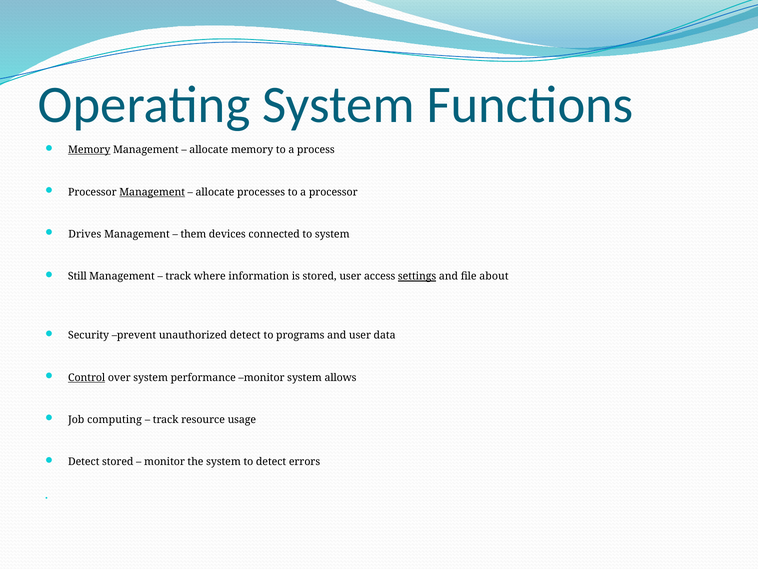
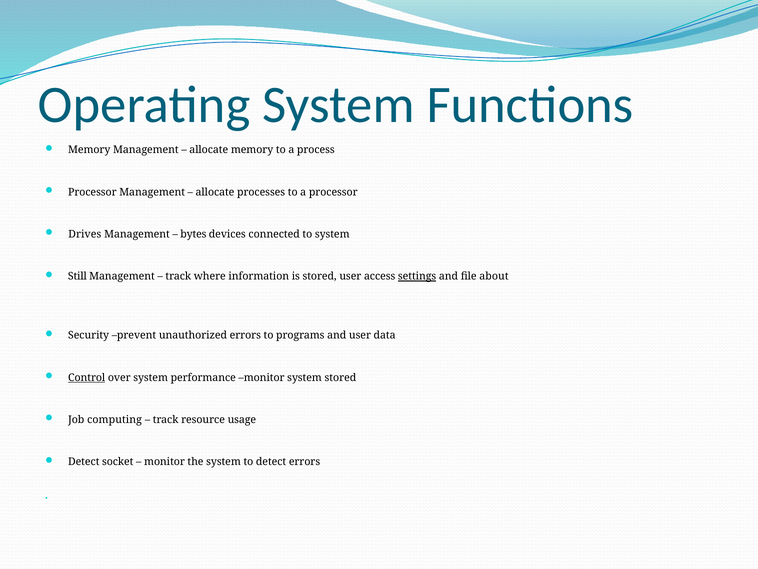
Memory at (89, 150) underline: present -> none
Management at (152, 192) underline: present -> none
them: them -> bytes
unauthorized detect: detect -> errors
system allows: allows -> stored
Detect stored: stored -> socket
